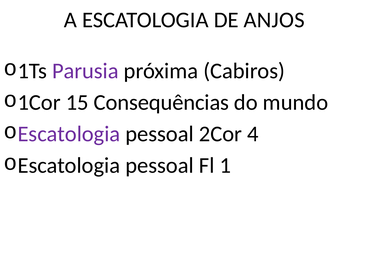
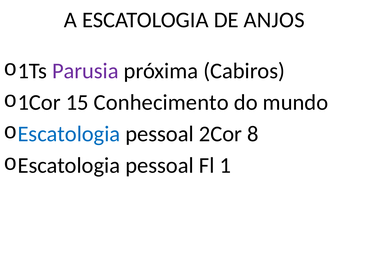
Consequências: Consequências -> Conhecimento
Escatologia at (69, 134) colour: purple -> blue
4: 4 -> 8
